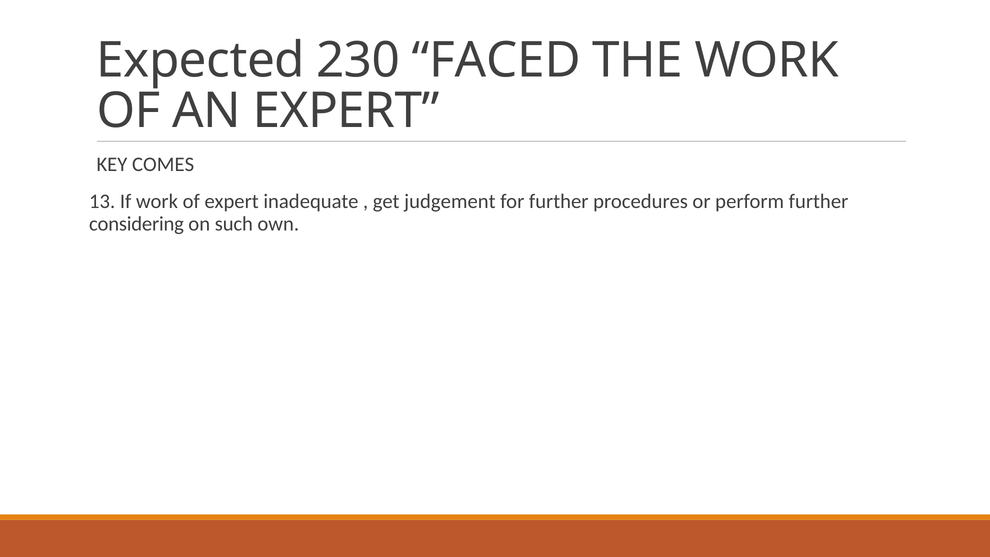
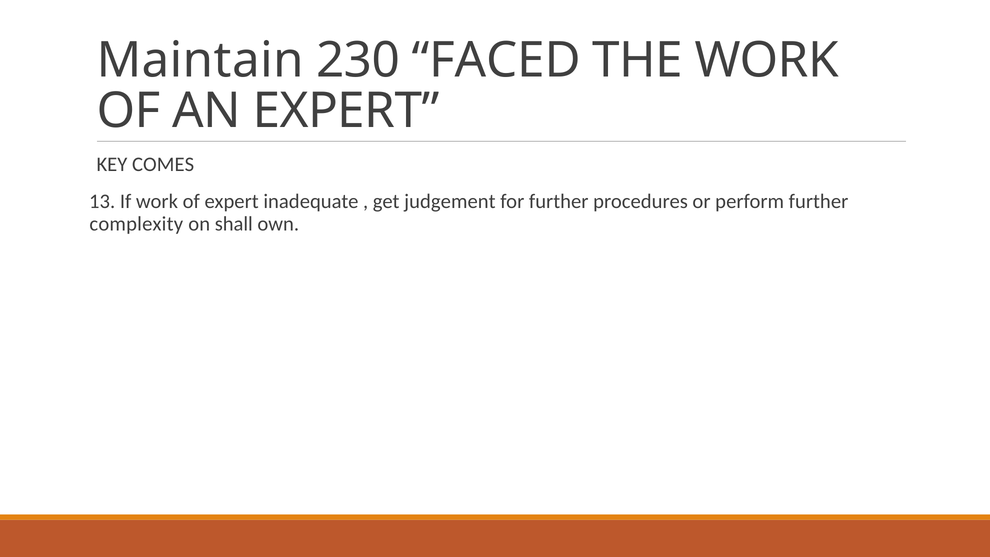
Expected: Expected -> Maintain
considering: considering -> complexity
such: such -> shall
